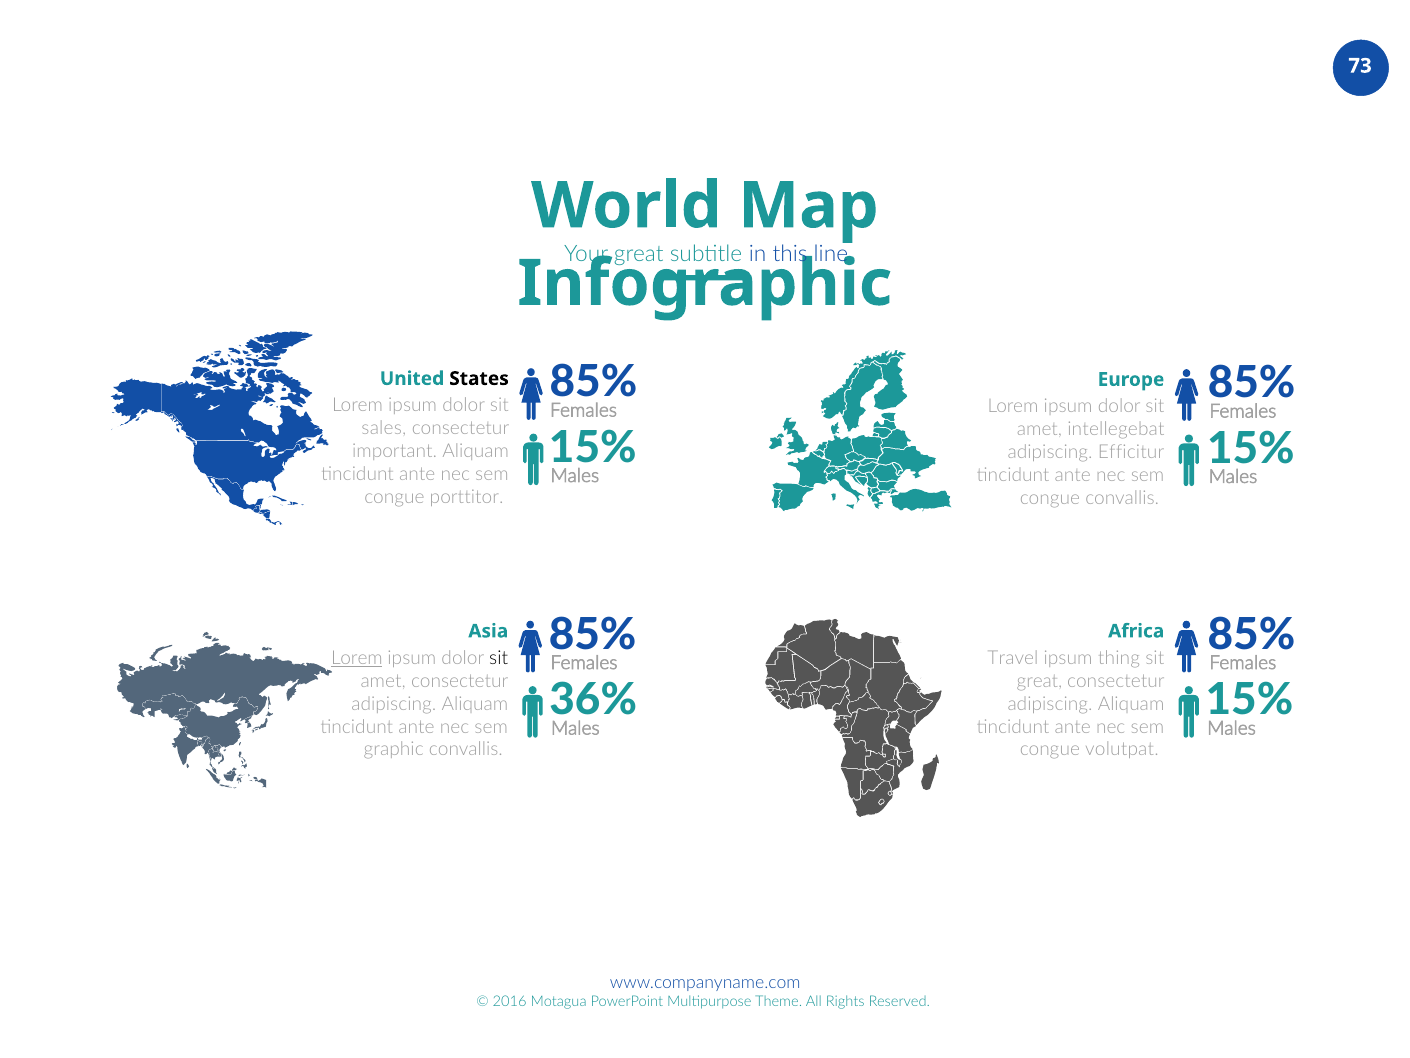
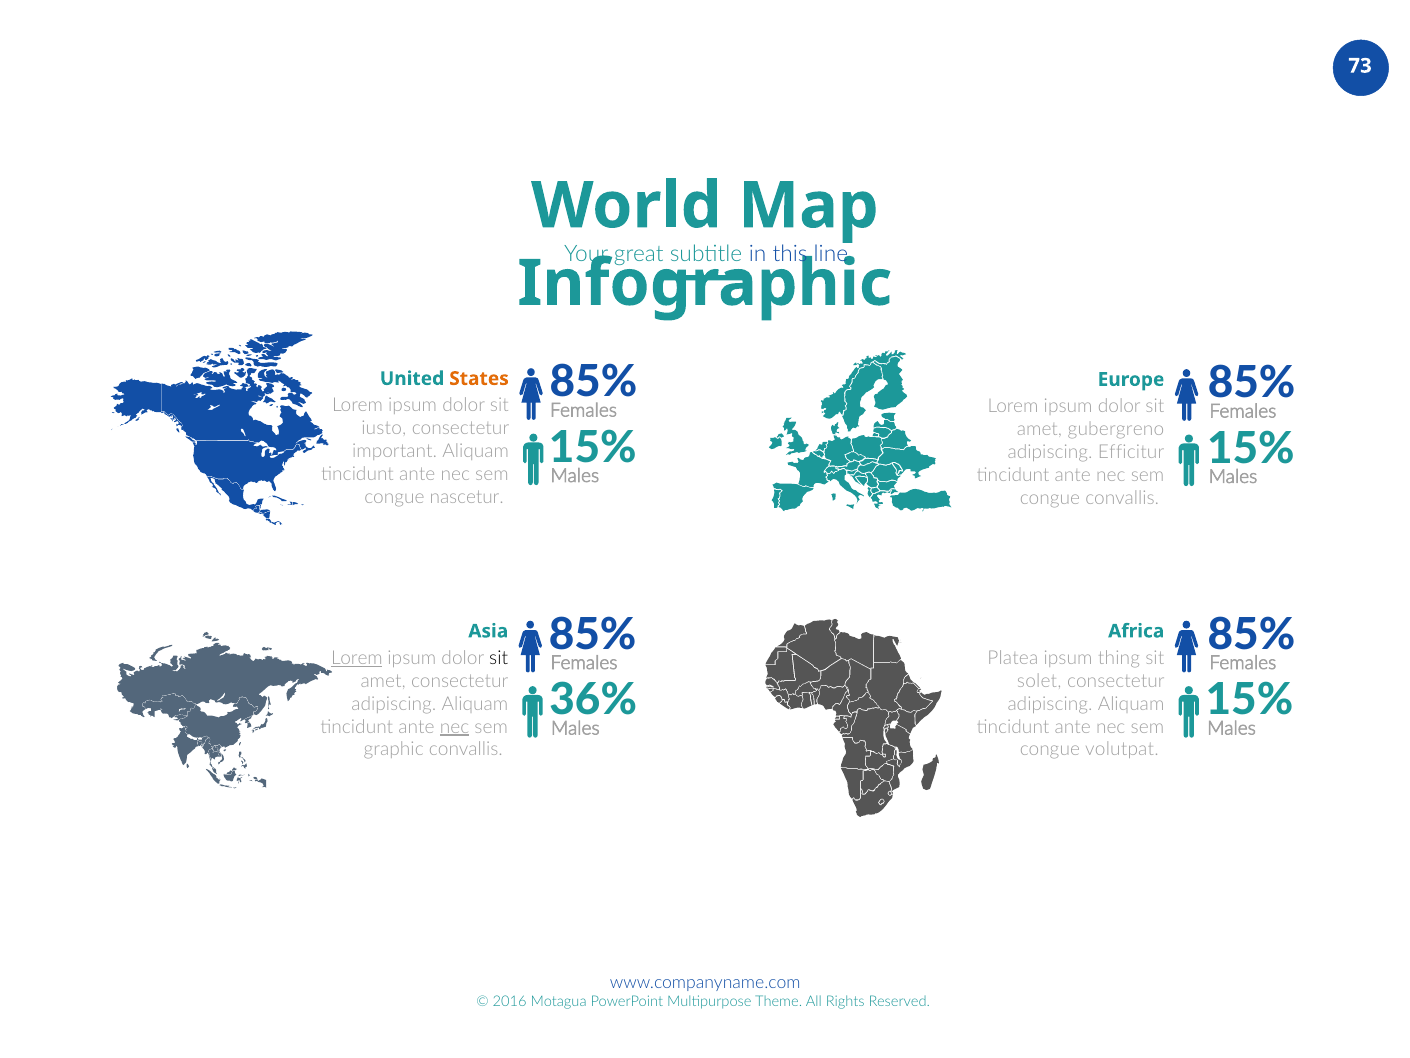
States colour: black -> orange
sales: sales -> iusto
intellegebat: intellegebat -> gubergreno
porttitor: porttitor -> nascetur
Travel: Travel -> Platea
great at (1039, 681): great -> solet
nec at (455, 726) underline: none -> present
